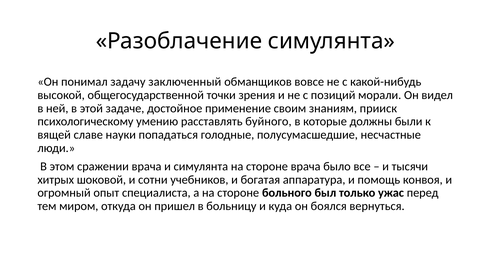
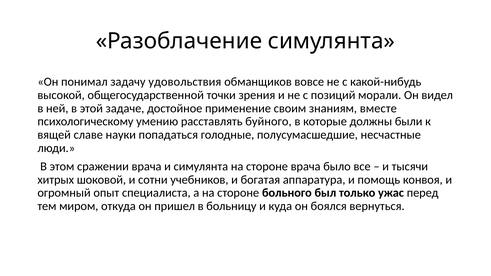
заключенный: заключенный -> удовольствия
прииск: прииск -> вместе
